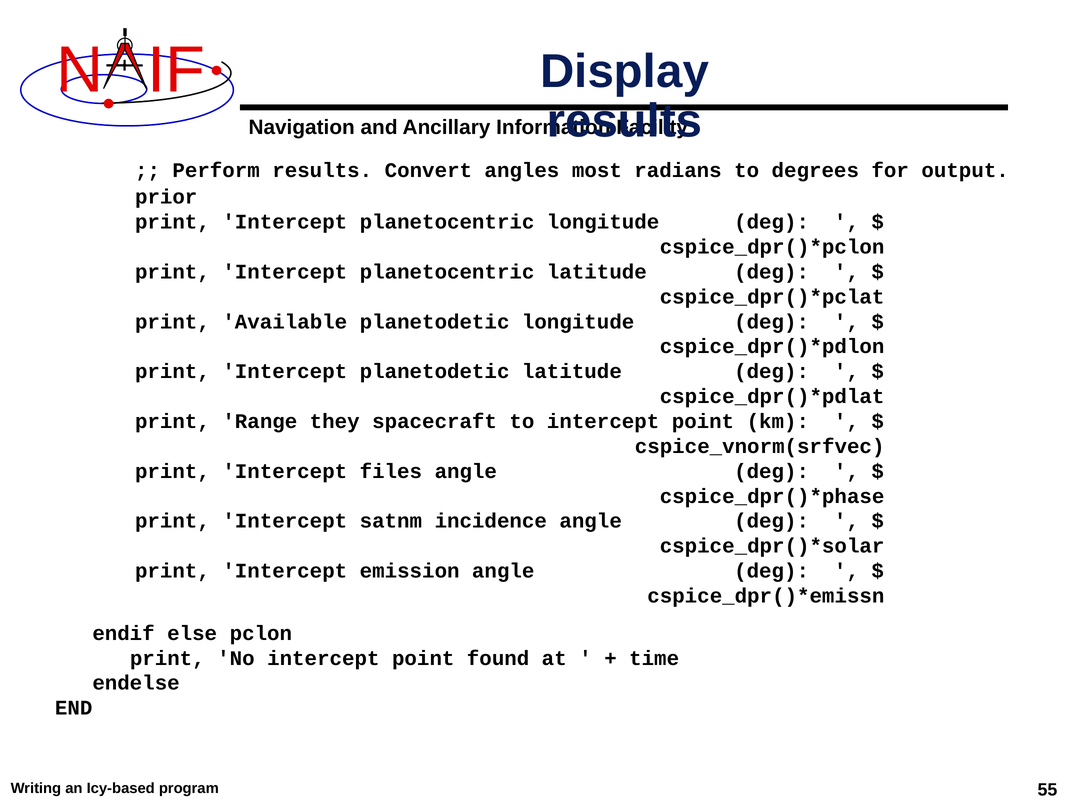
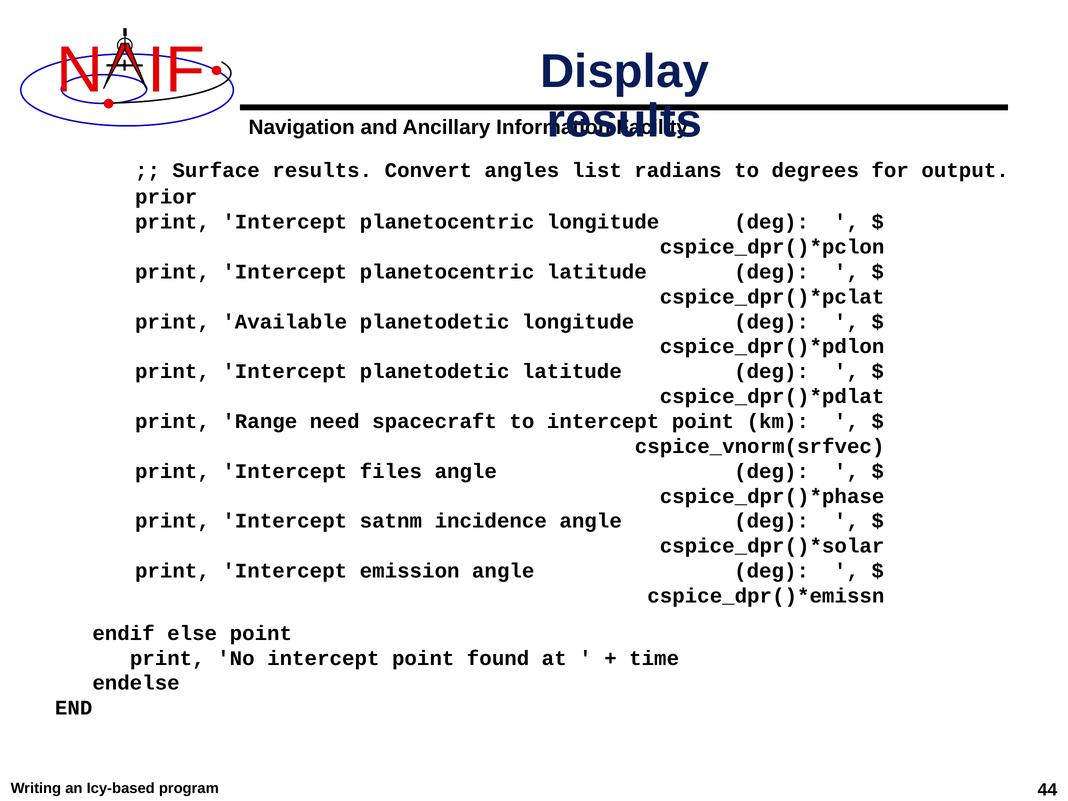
Perform: Perform -> Surface
most: most -> list
they: they -> need
else pclon: pclon -> point
55: 55 -> 44
